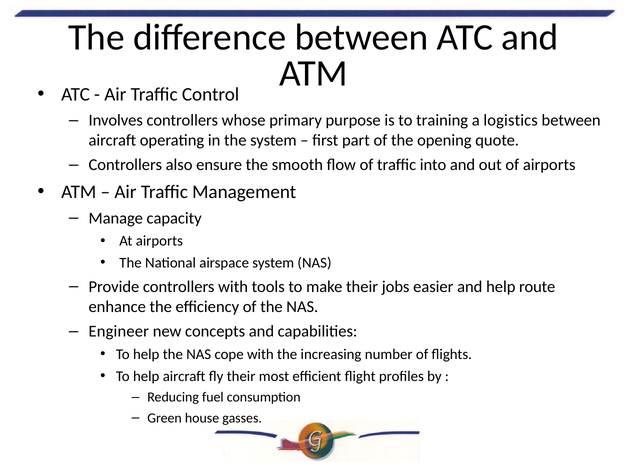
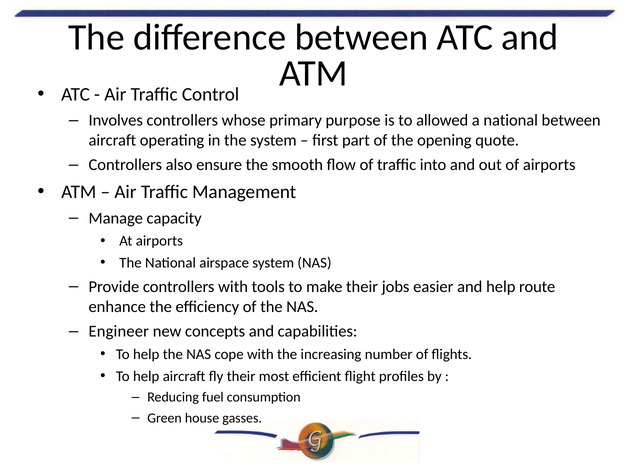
training: training -> allowed
a logistics: logistics -> national
